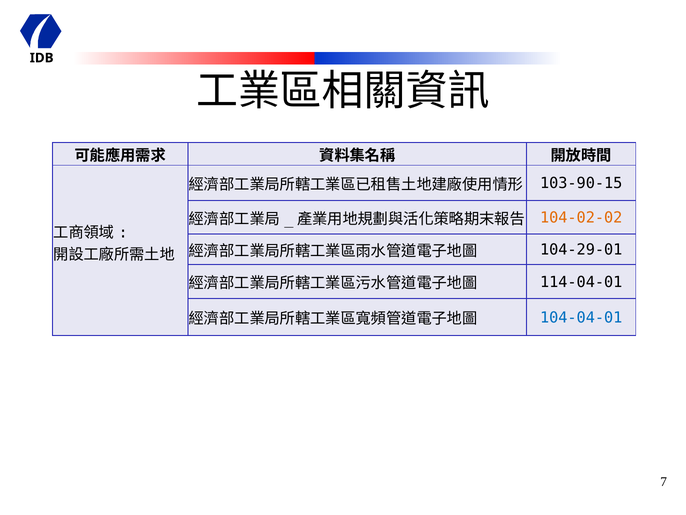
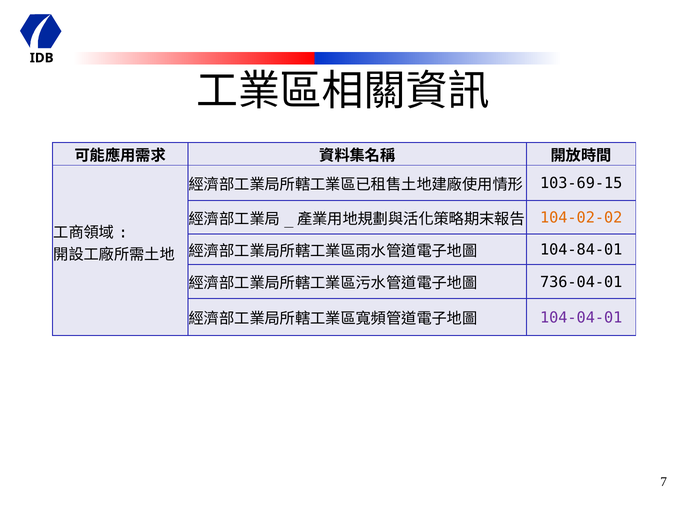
103-90-15: 103-90-15 -> 103-69-15
104-29-01: 104-29-01 -> 104-84-01
114-04-01: 114-04-01 -> 736-04-01
104-04-01 colour: blue -> purple
